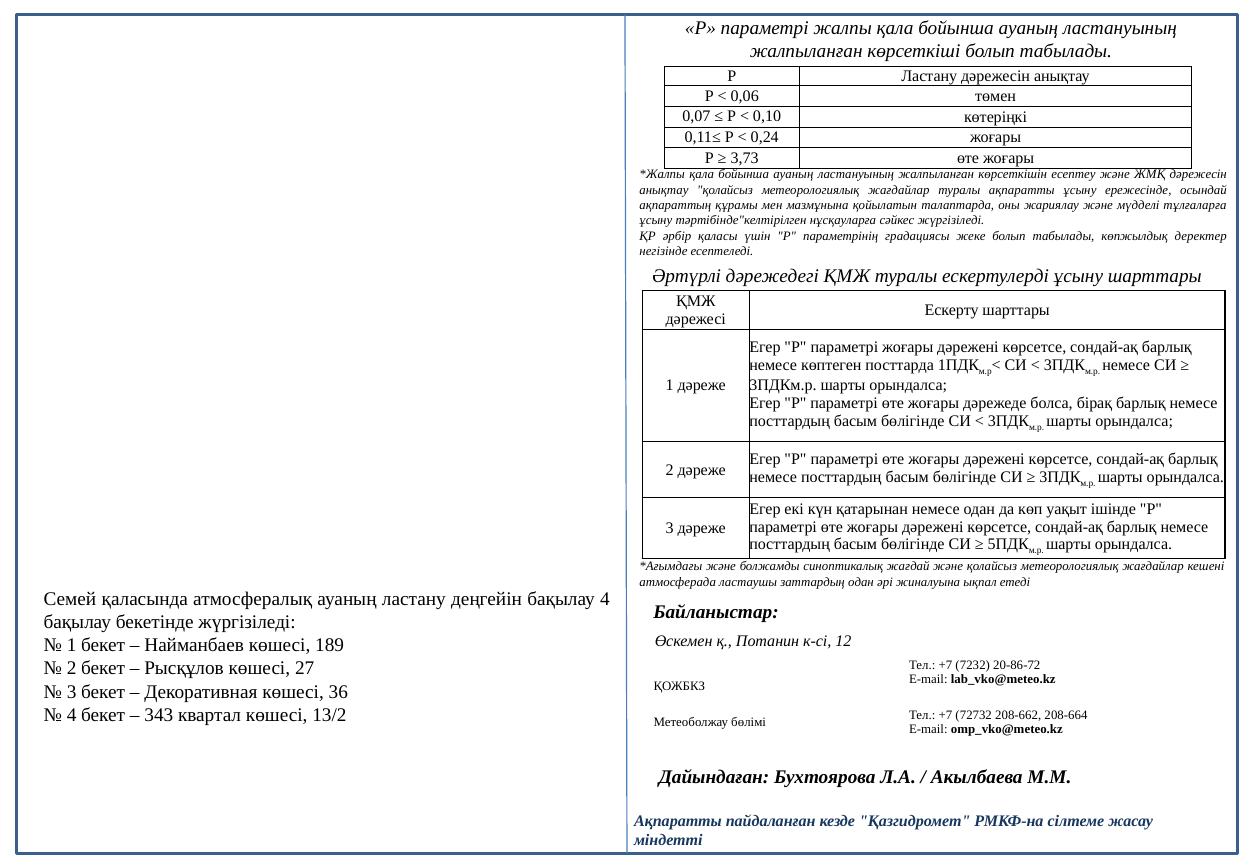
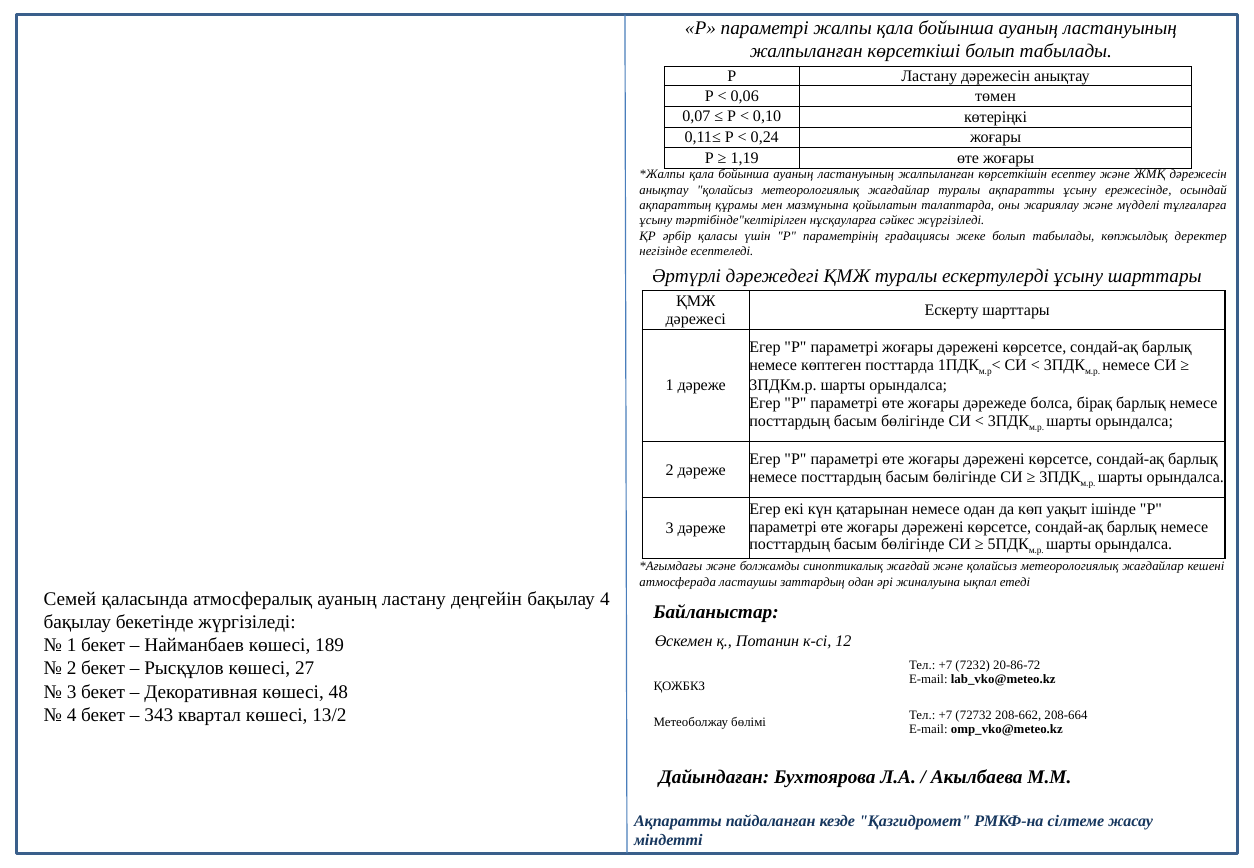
3,73: 3,73 -> 1,19
36: 36 -> 48
